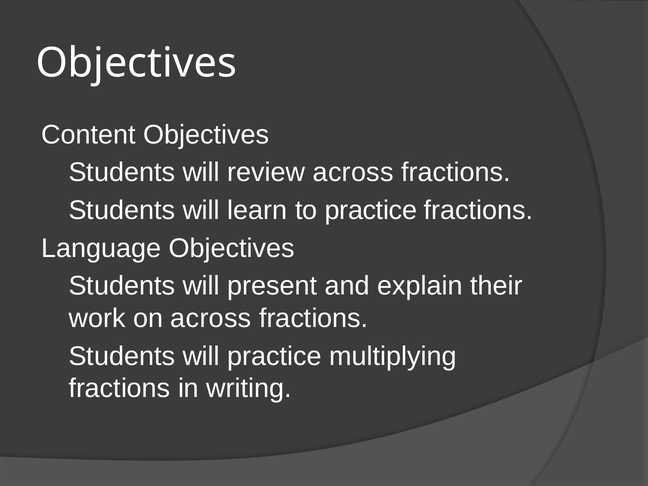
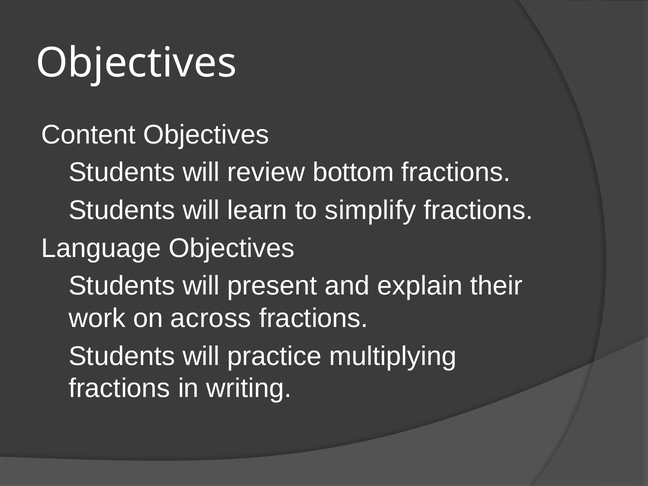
review across: across -> bottom
to practice: practice -> simplify
